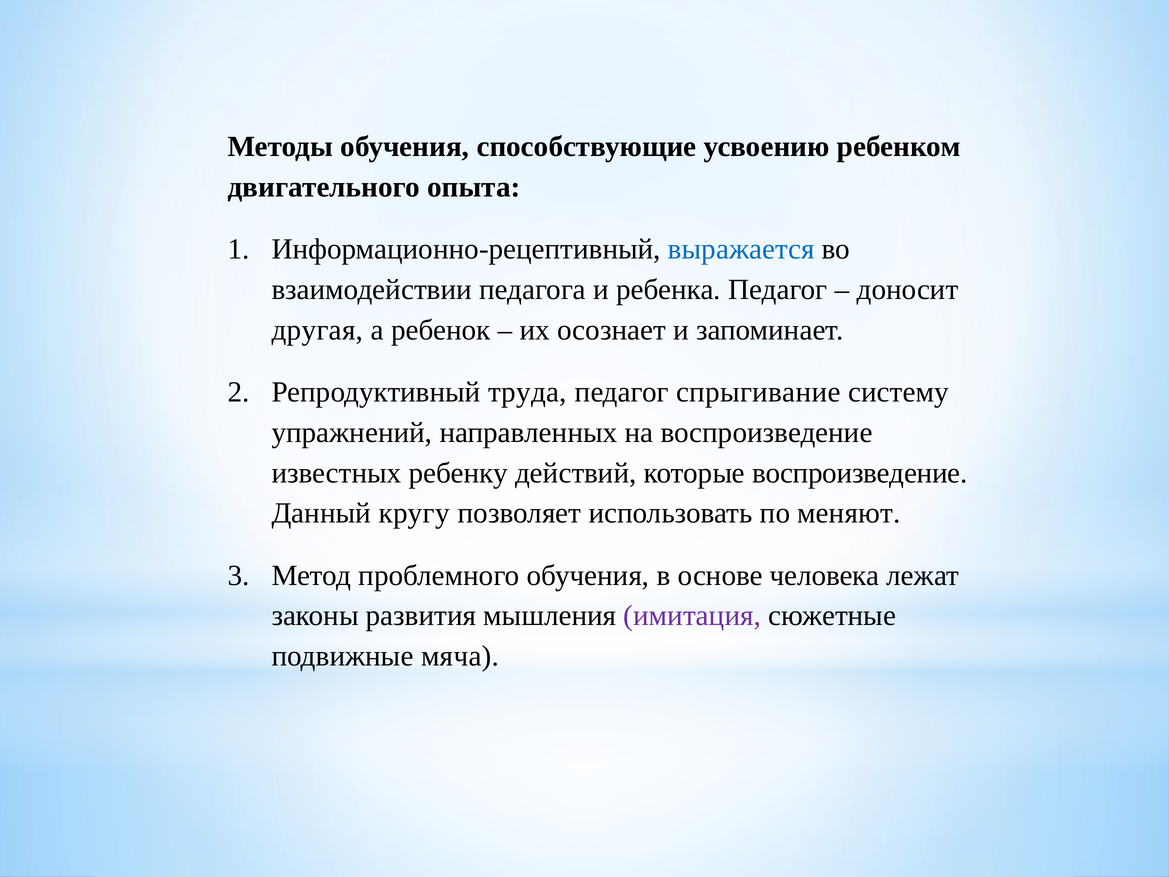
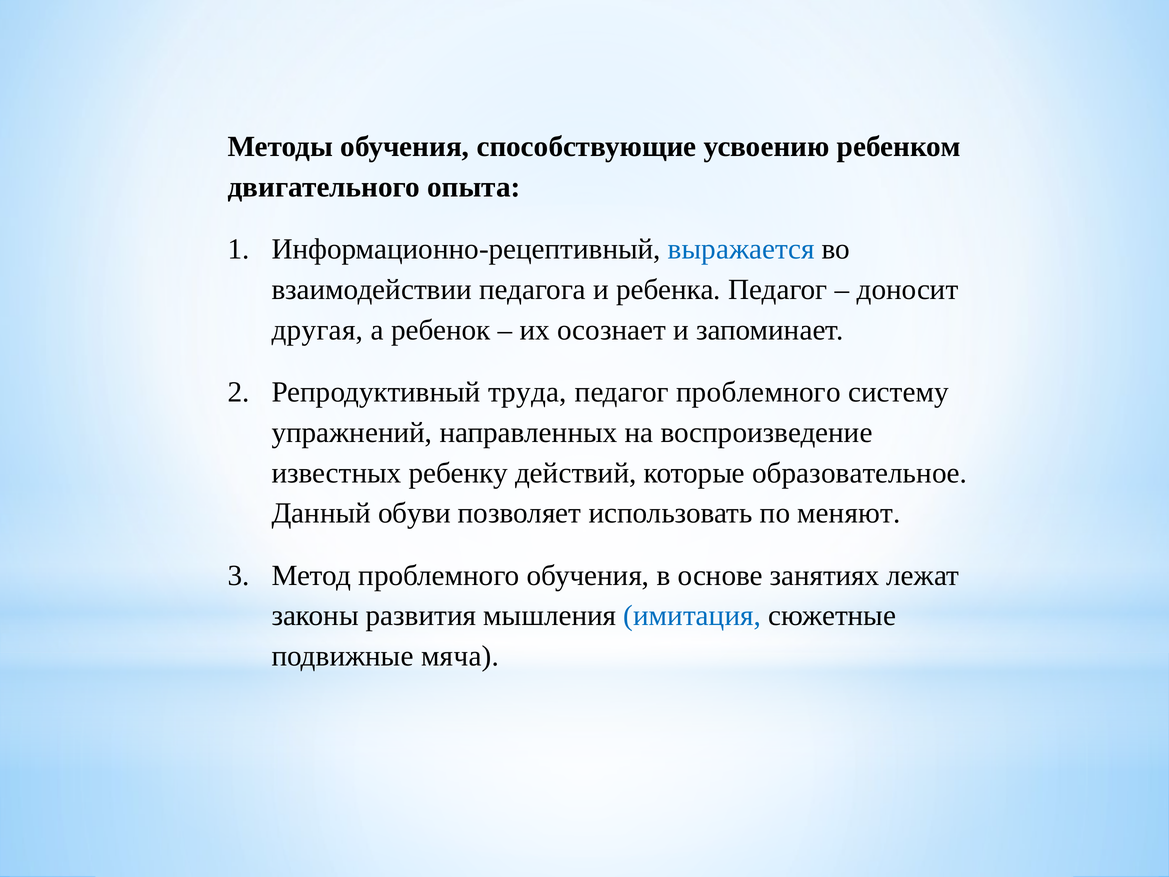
педагог спрыгивание: спрыгивание -> проблемного
которые воспроизведение: воспроизведение -> образовательное
кругу: кругу -> обуви
человека: человека -> занятиях
имитация colour: purple -> blue
